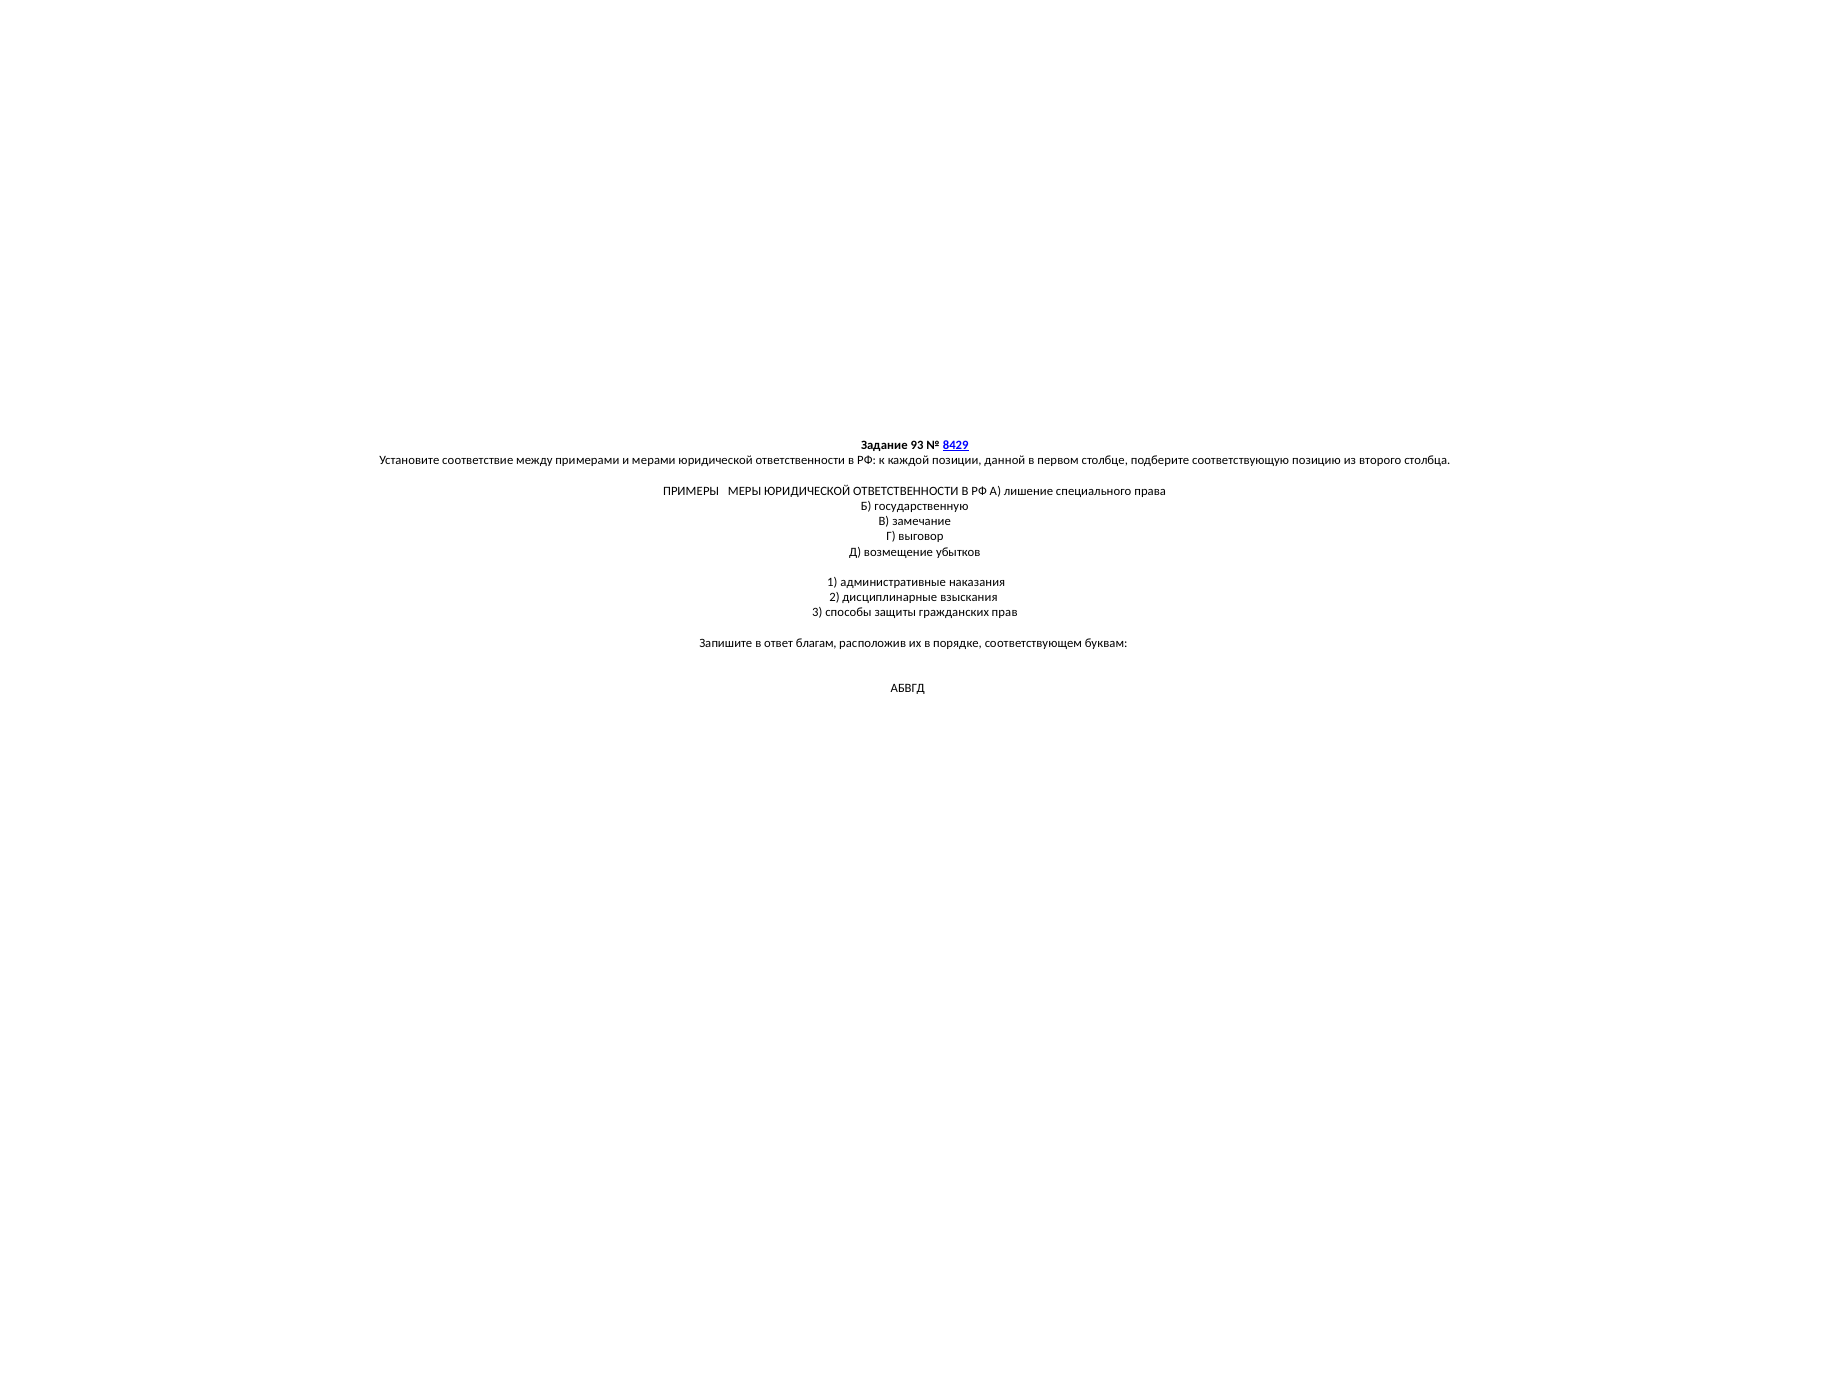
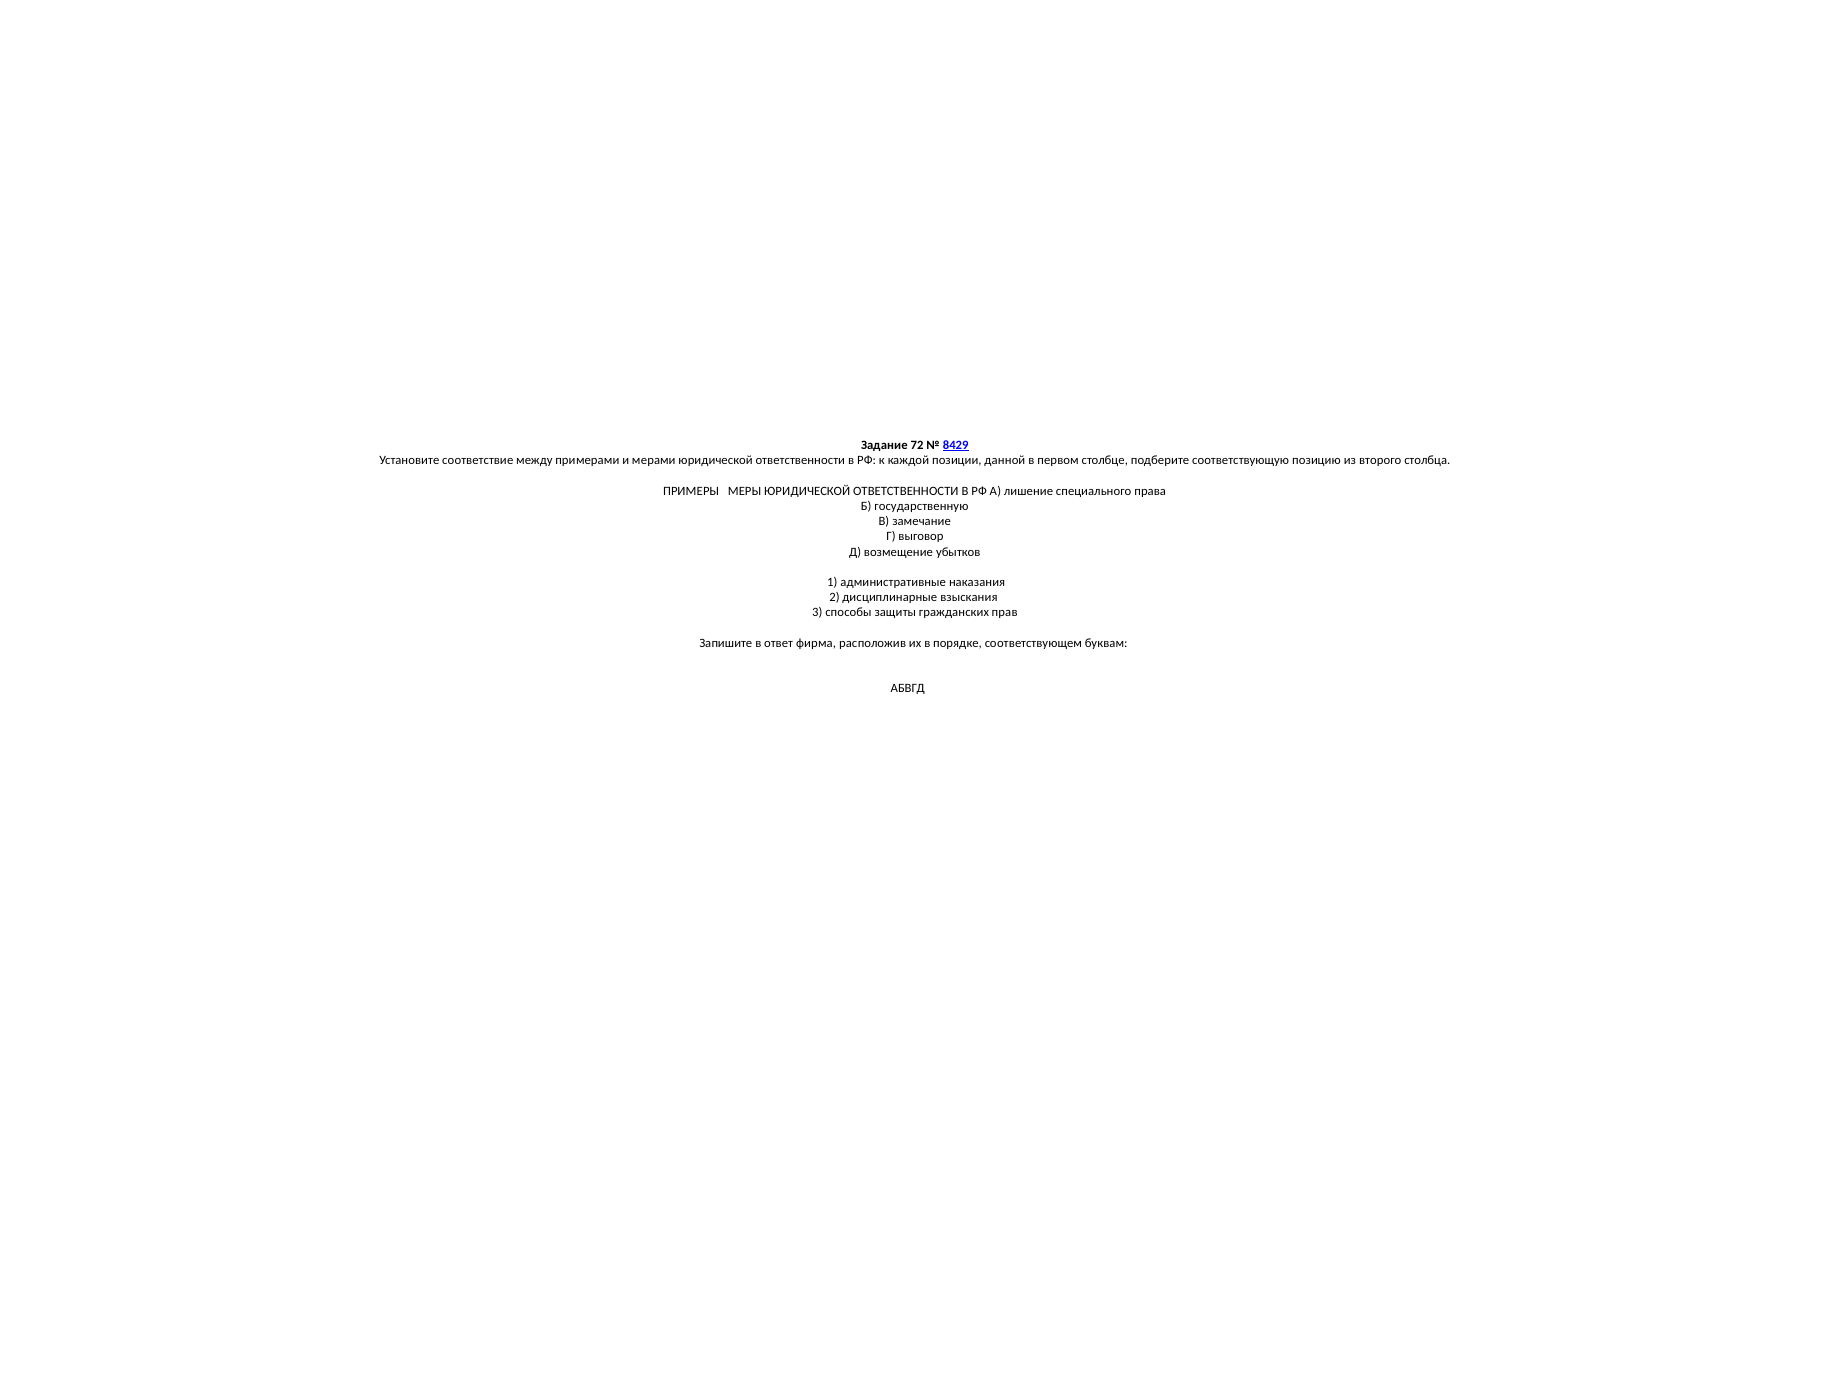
93: 93 -> 72
благам: благам -> фирма
